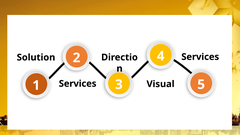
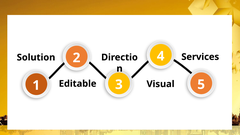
Services at (78, 84): Services -> Editable
